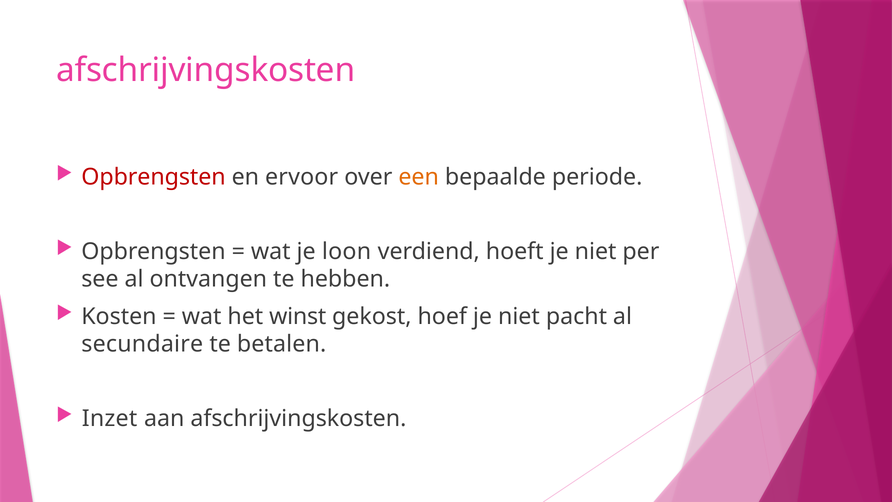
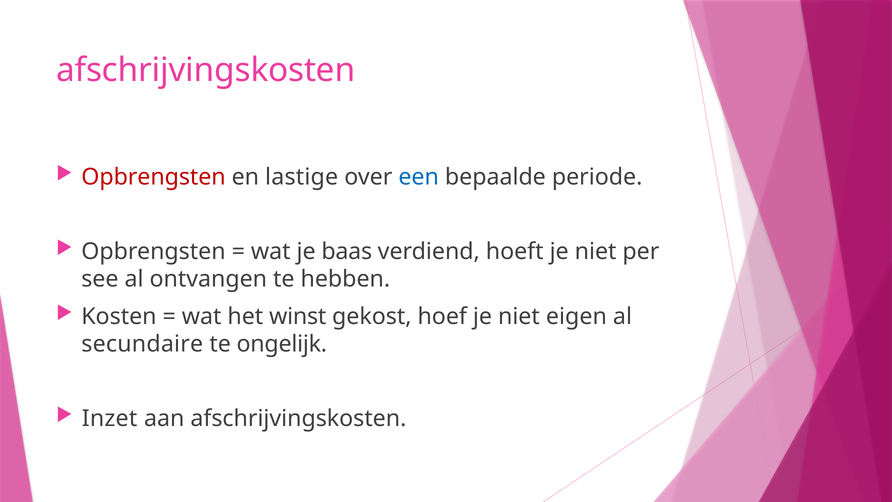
ervoor: ervoor -> lastige
een colour: orange -> blue
loon: loon -> baas
pacht: pacht -> eigen
betalen: betalen -> ongelijk
